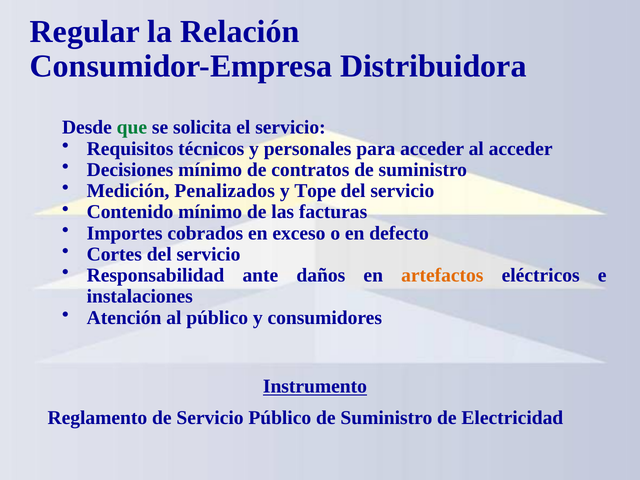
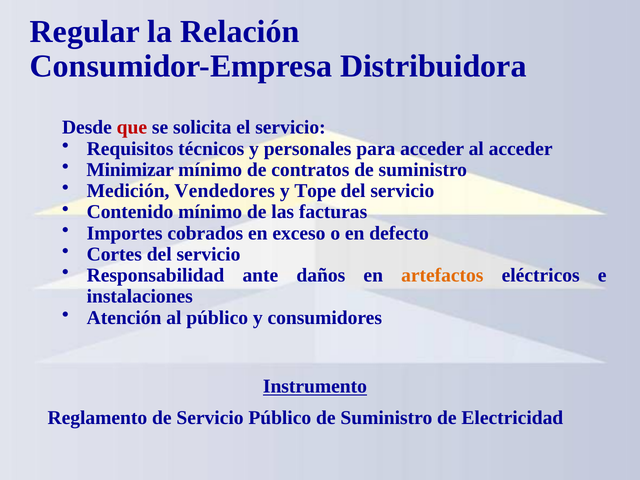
que colour: green -> red
Decisiones: Decisiones -> Minimizar
Penalizados: Penalizados -> Vendedores
